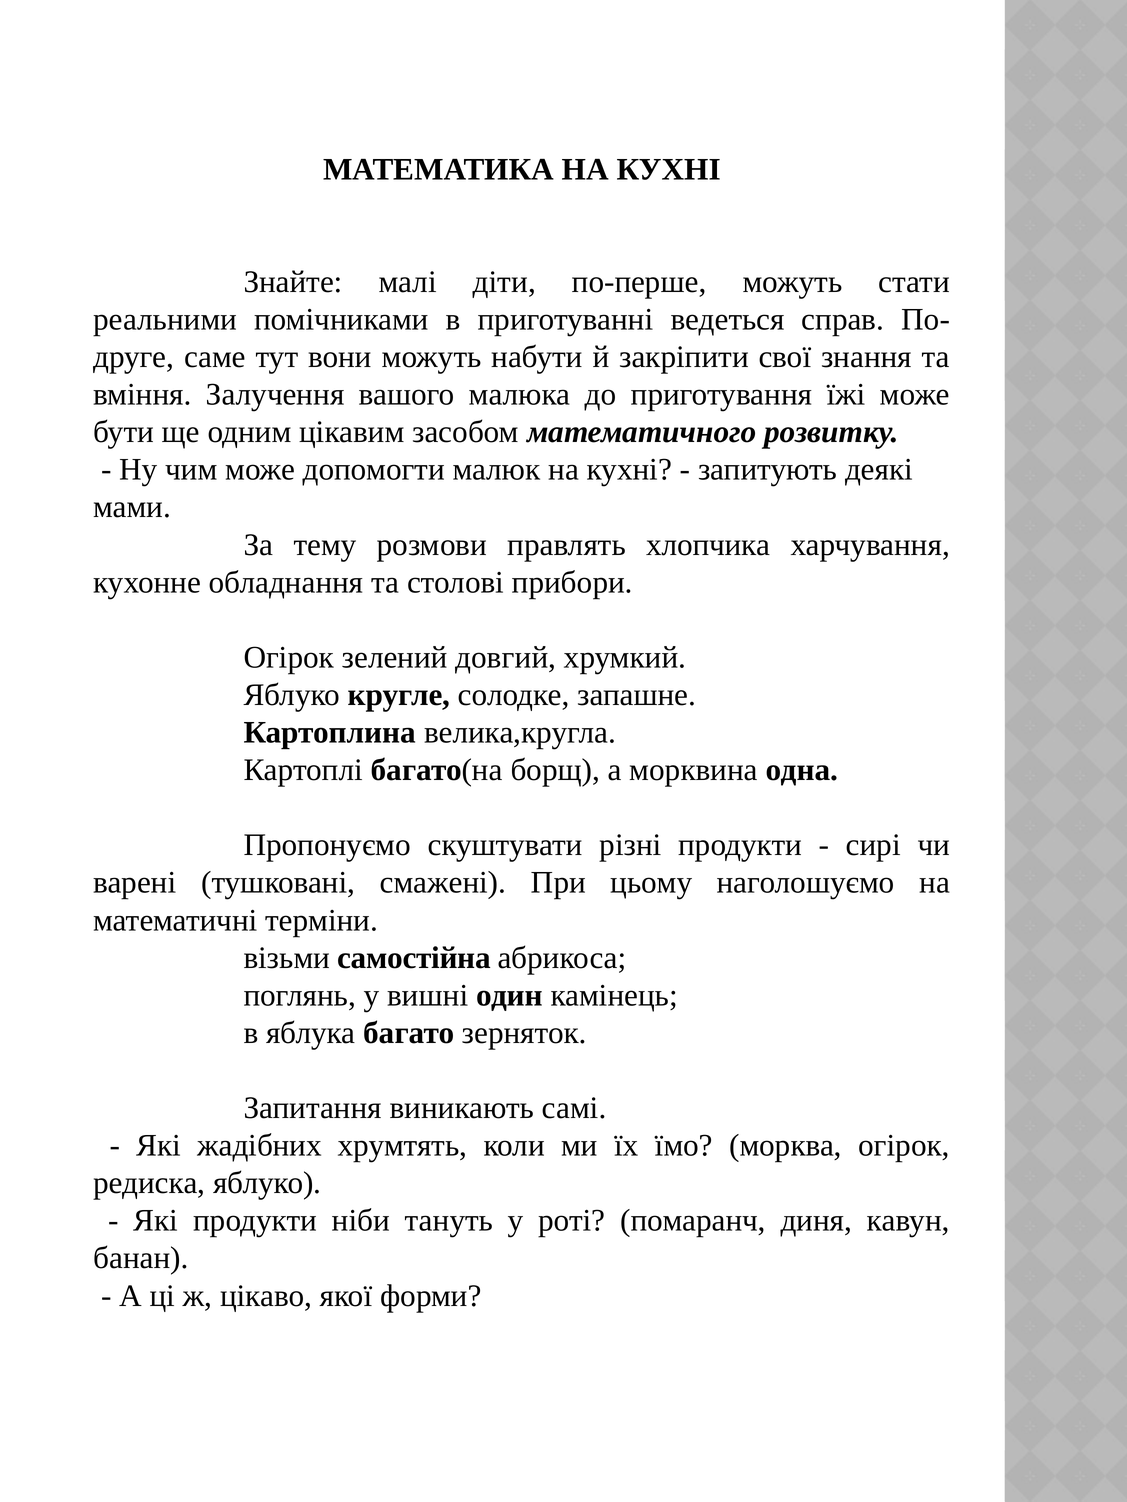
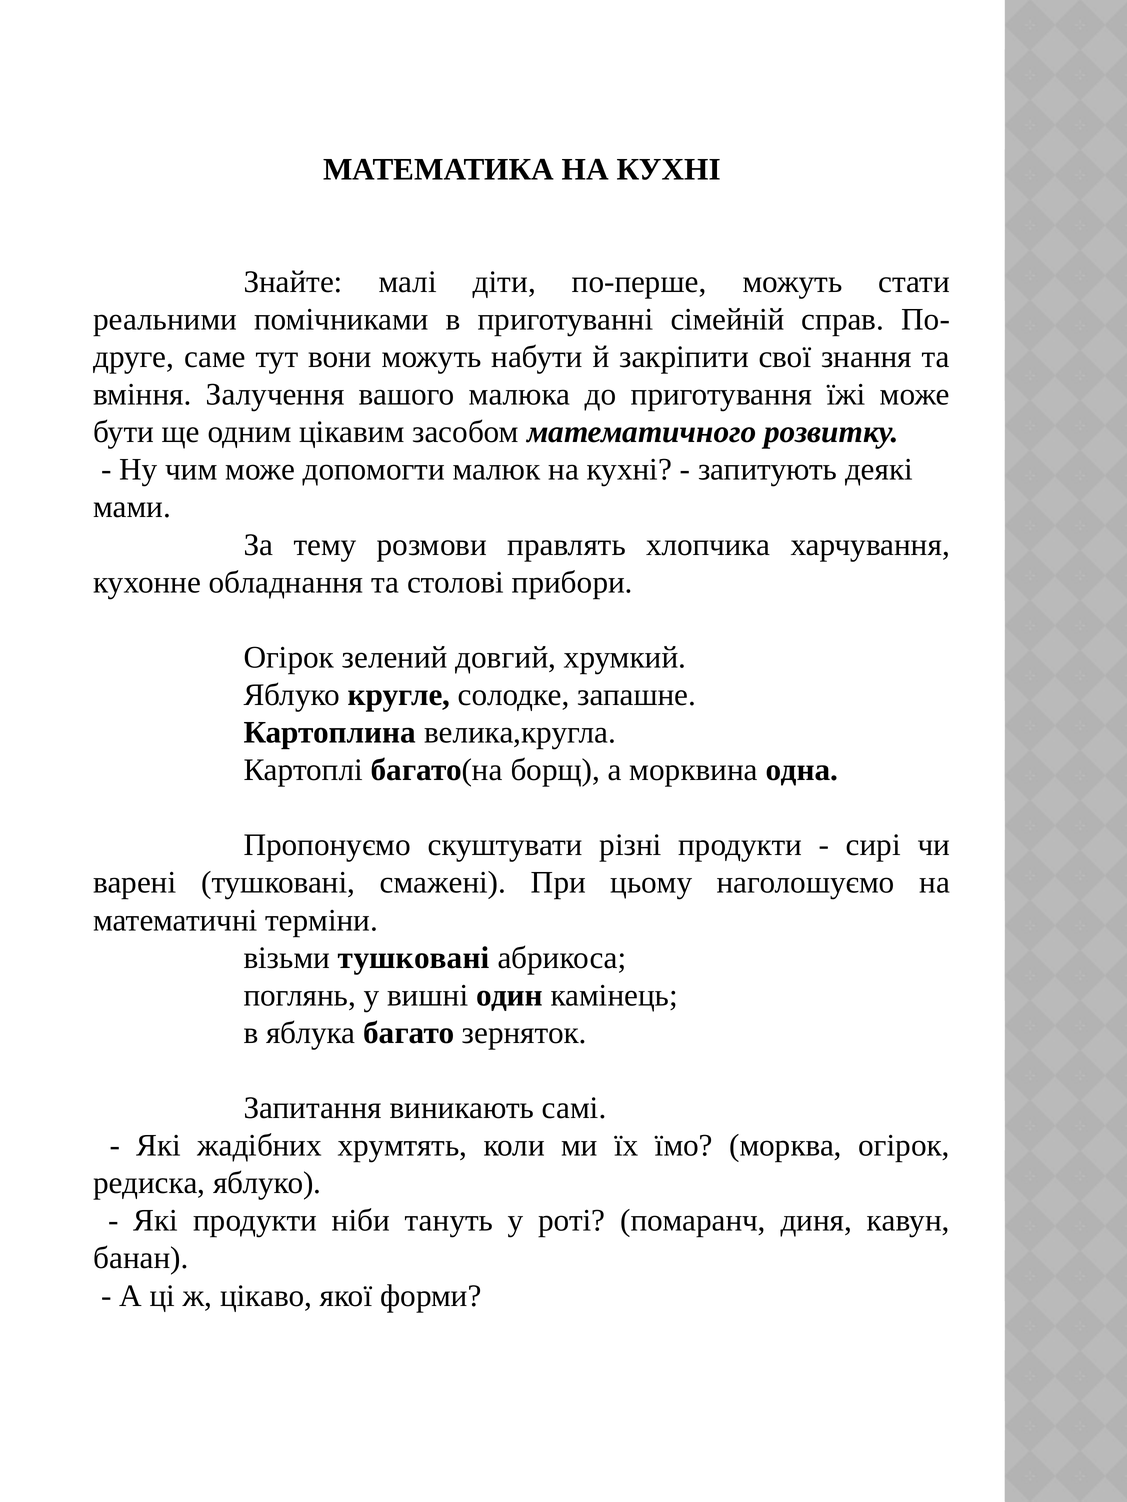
ведеться: ведеться -> сімейній
візьми самостійна: самостійна -> тушковані
